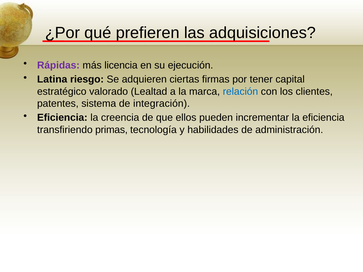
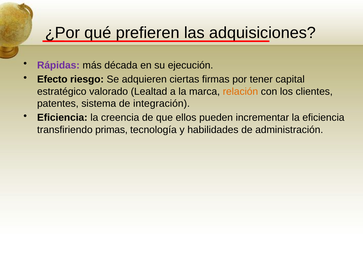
licencia: licencia -> década
Latina: Latina -> Efecto
relación colour: blue -> orange
